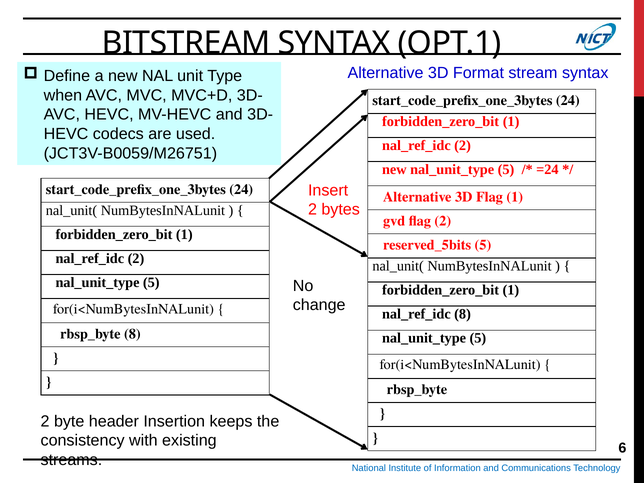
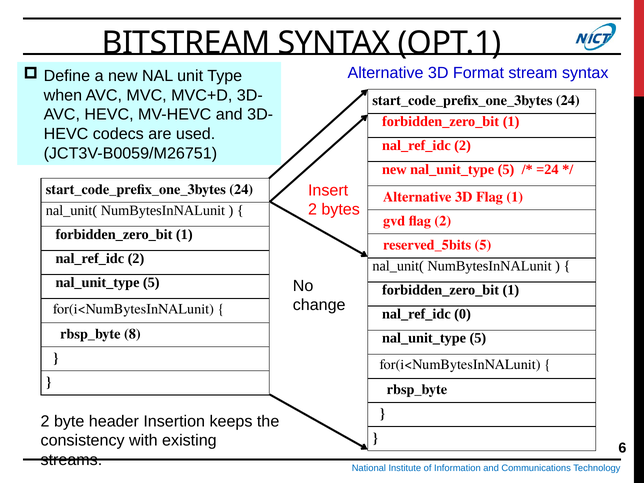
8 at (463, 314): 8 -> 0
